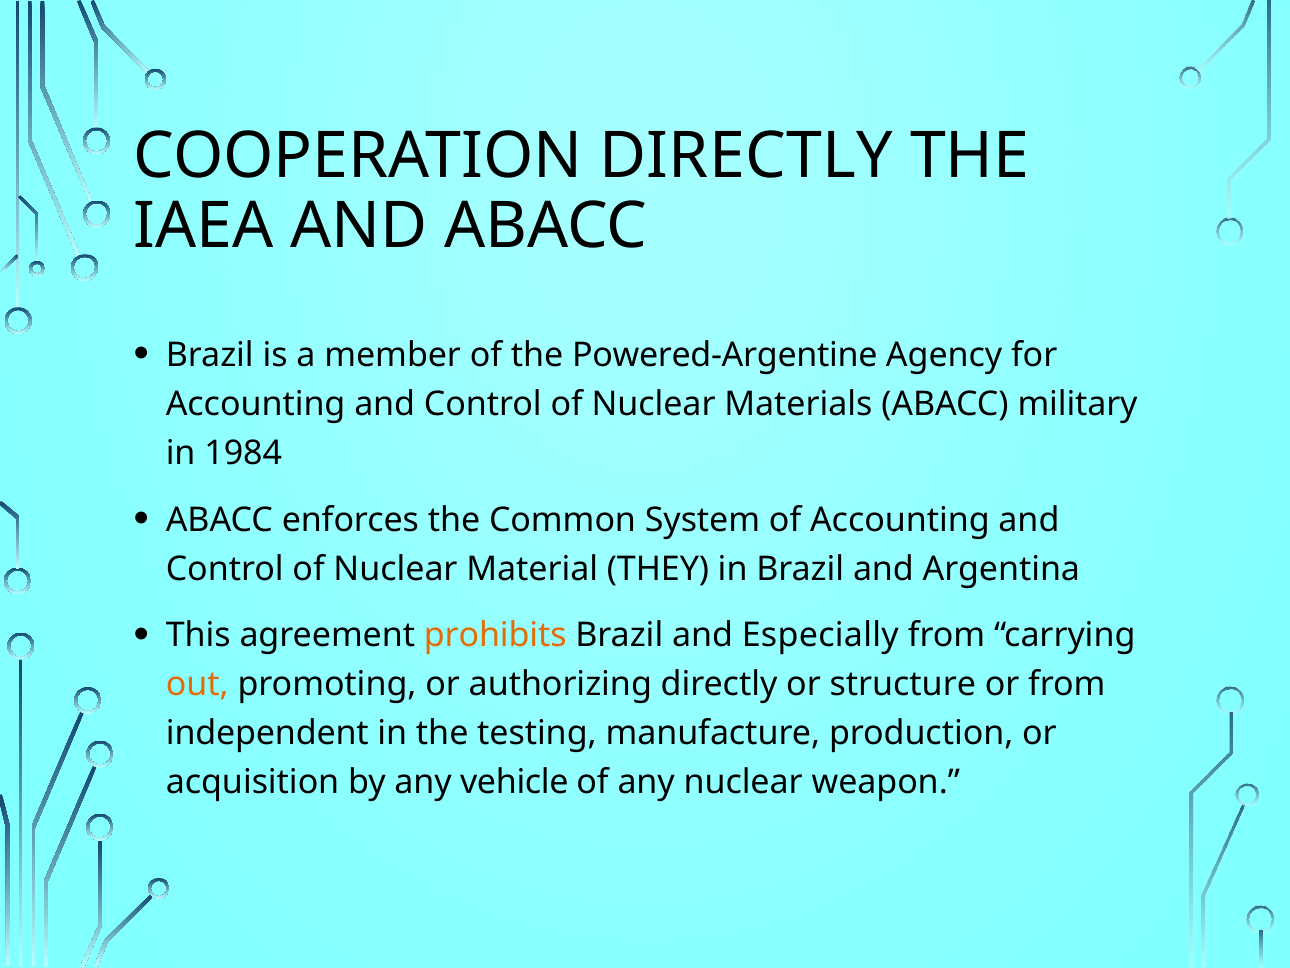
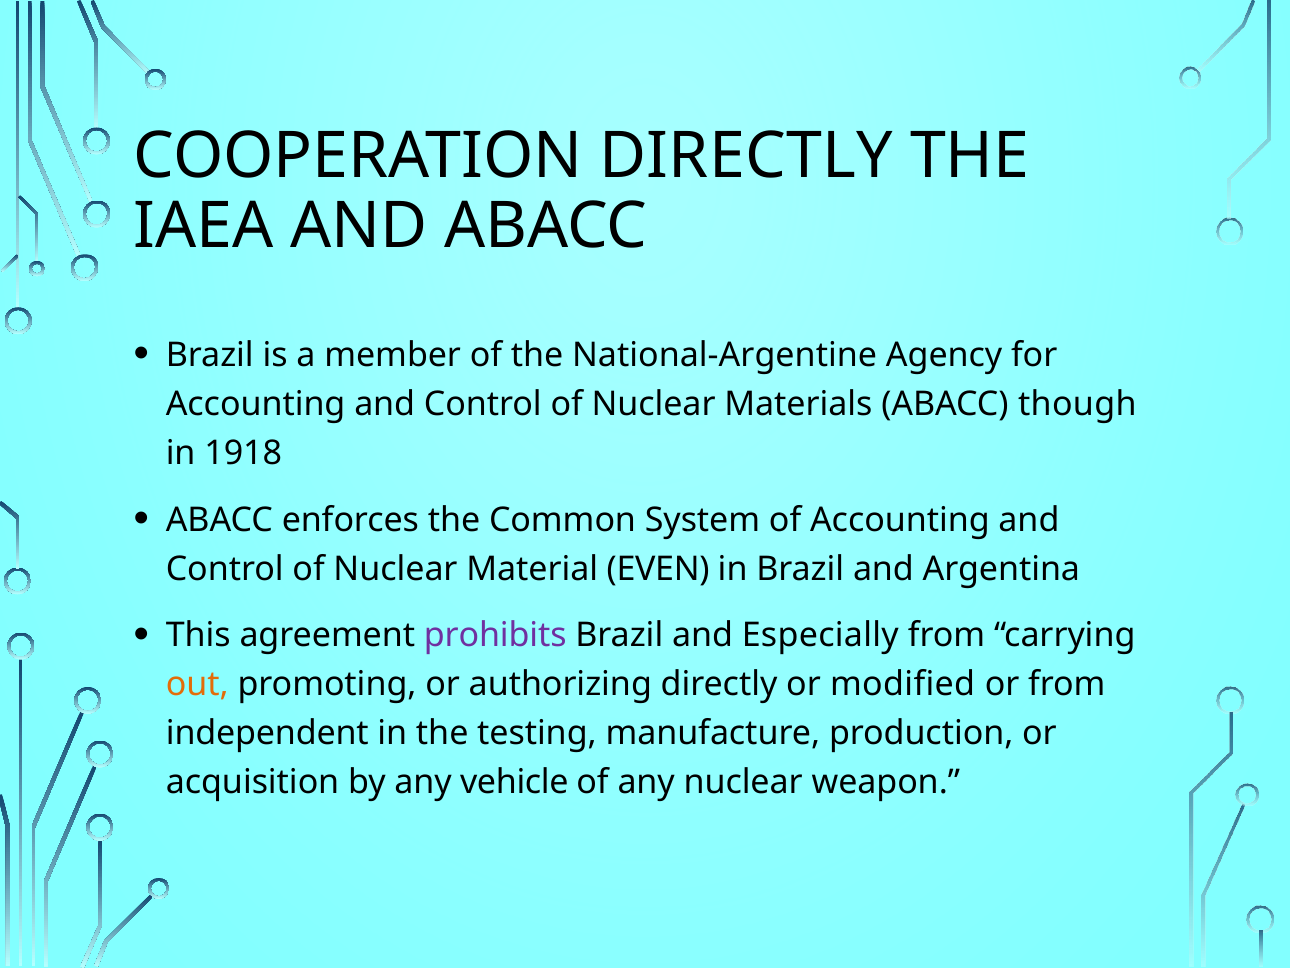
Powered-Argentine: Powered-Argentine -> National-Argentine
military: military -> though
1984: 1984 -> 1918
THEY: THEY -> EVEN
prohibits colour: orange -> purple
structure: structure -> modified
